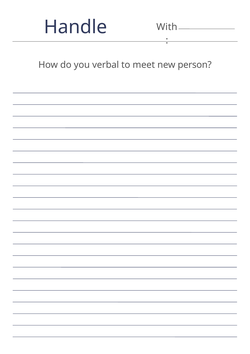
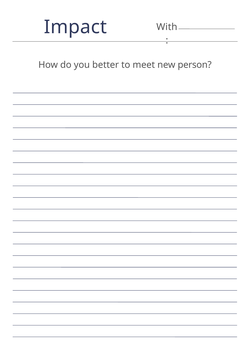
Handle: Handle -> Impact
verbal: verbal -> better
